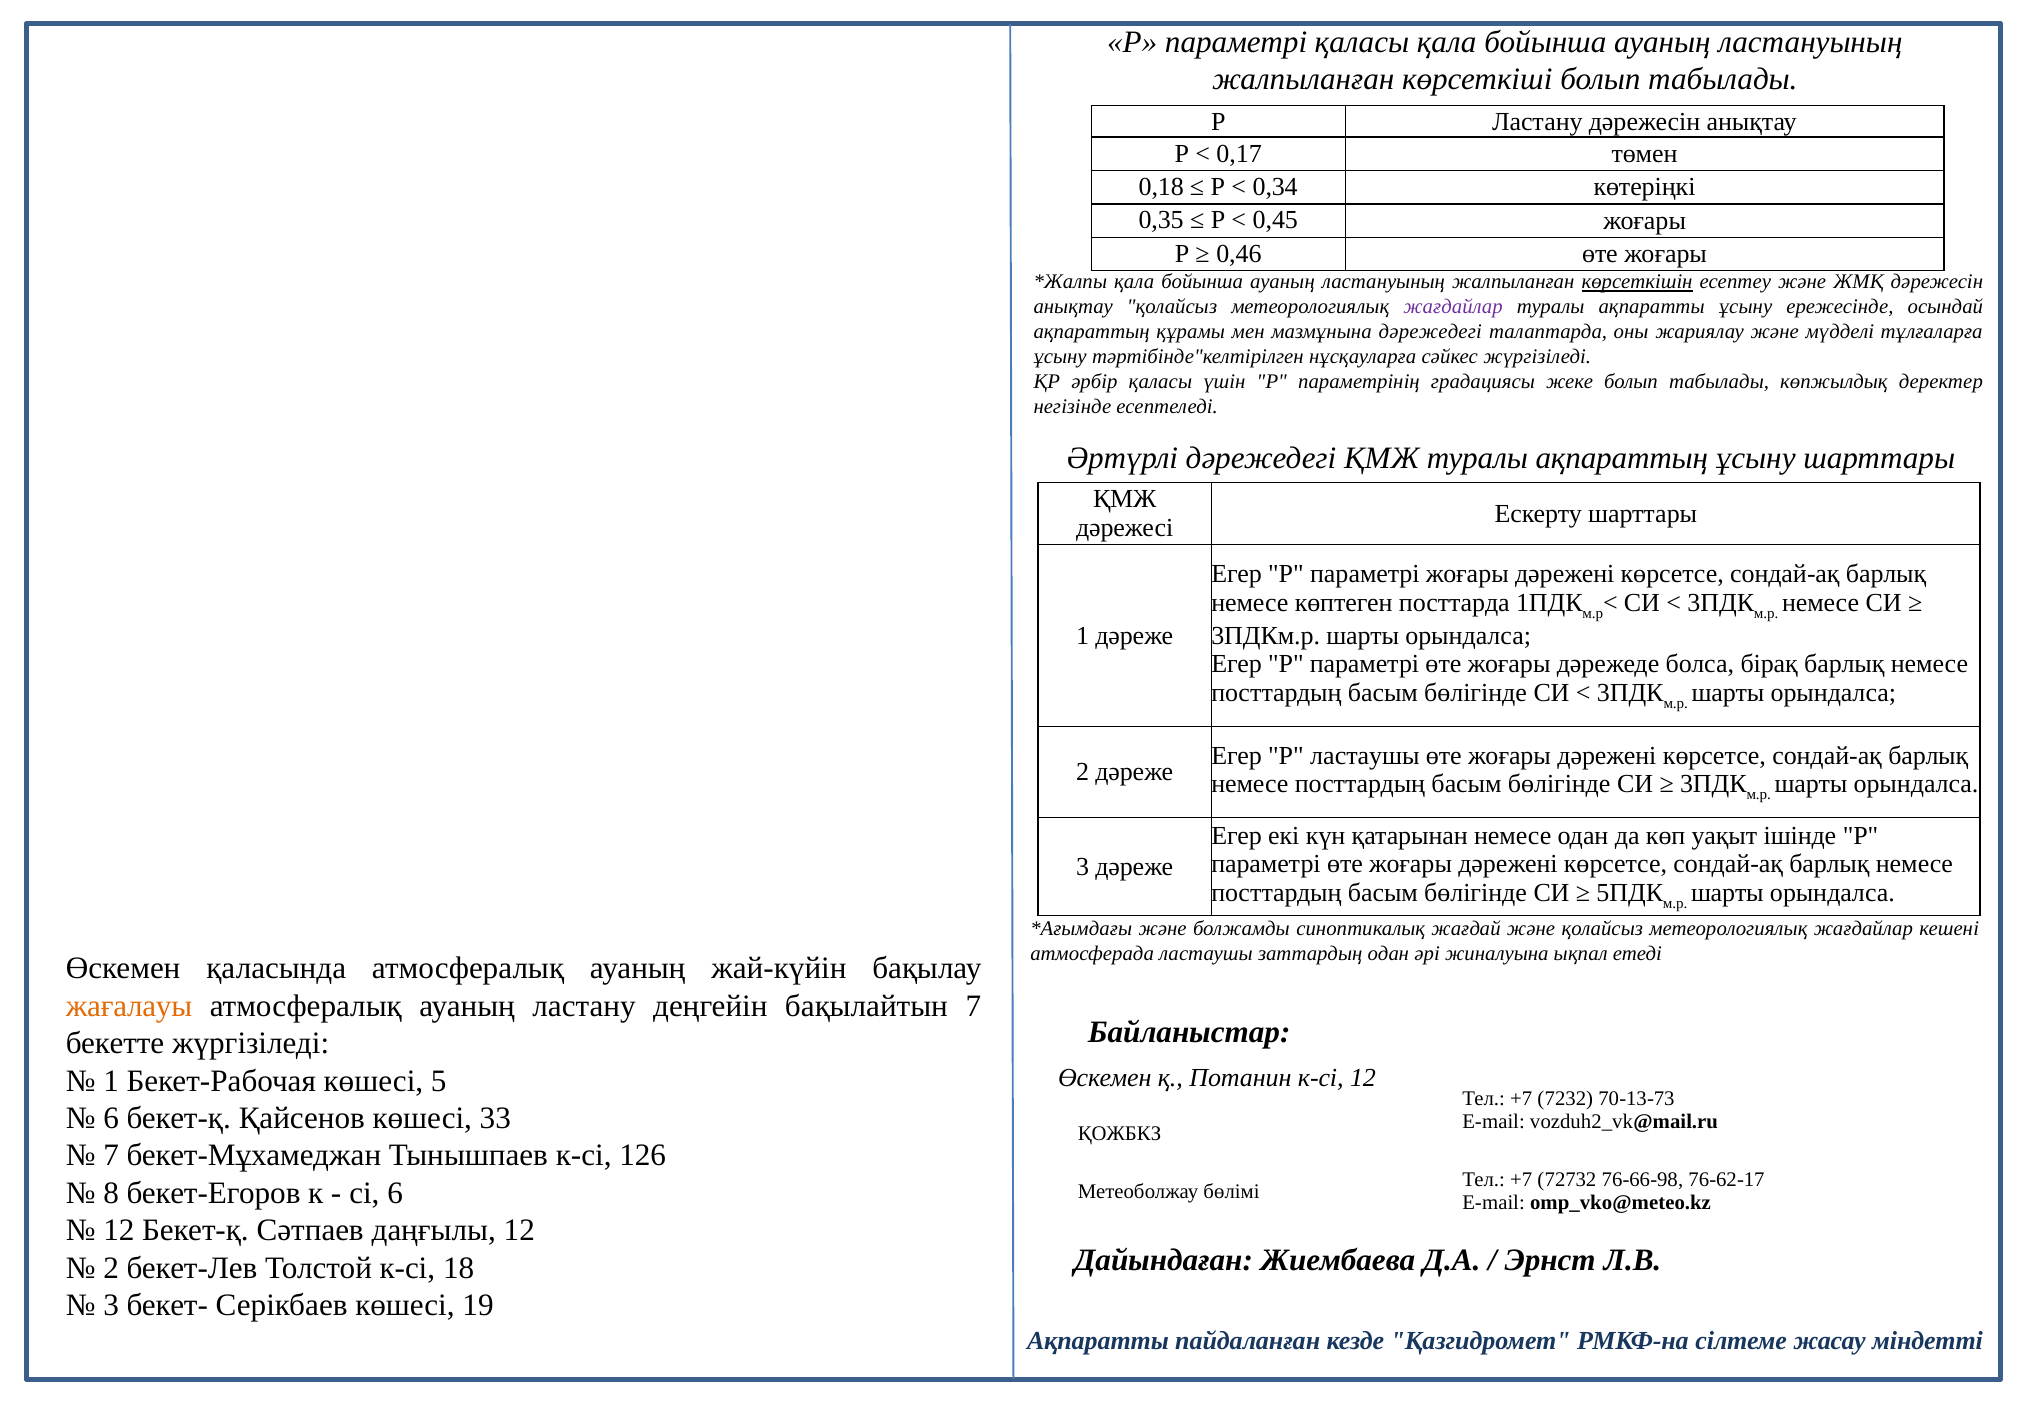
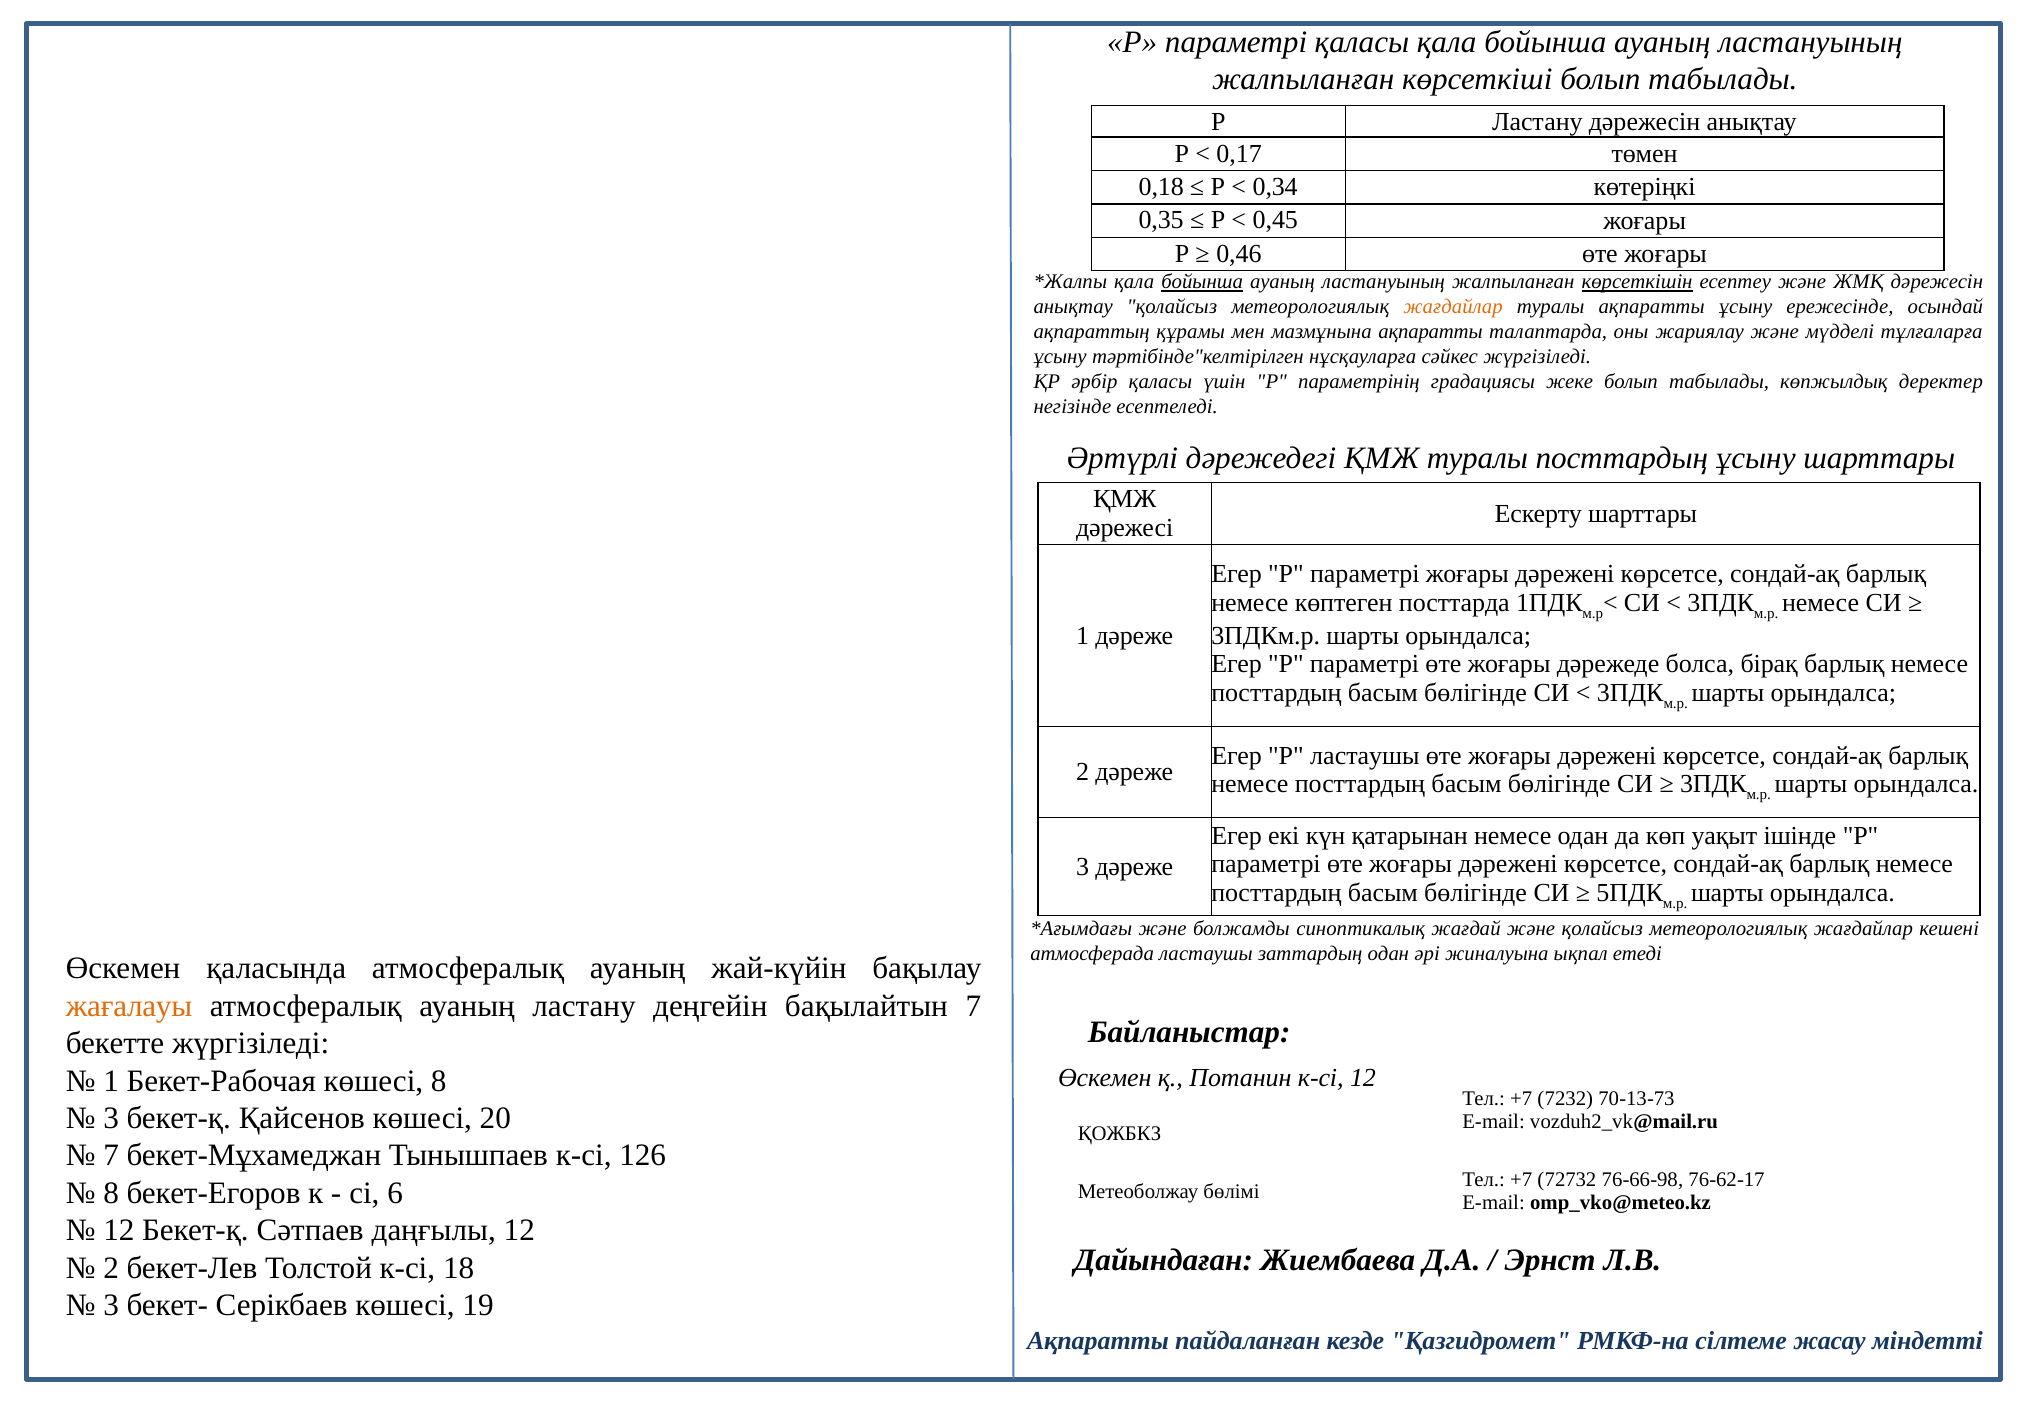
бойынша at (1202, 282) underline: none -> present
жағдайлар at (1453, 307) colour: purple -> orange
мазмұнына дәрежедегі: дәрежедегі -> ақпаратты
туралы ақпараттың: ақпараттың -> посттардың
көшесі 5: 5 -> 8
6 at (111, 1118): 6 -> 3
33: 33 -> 20
